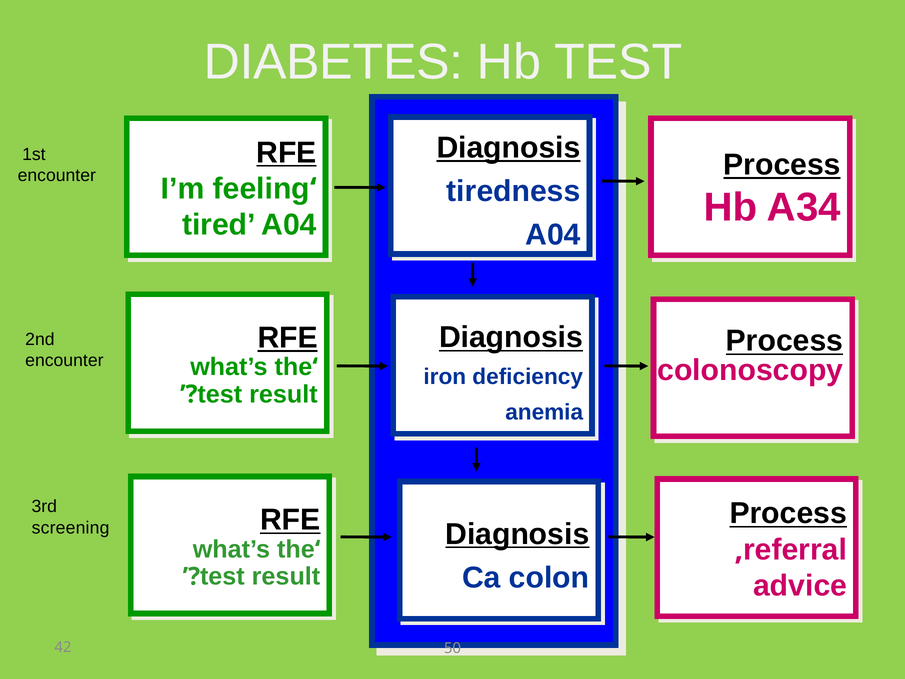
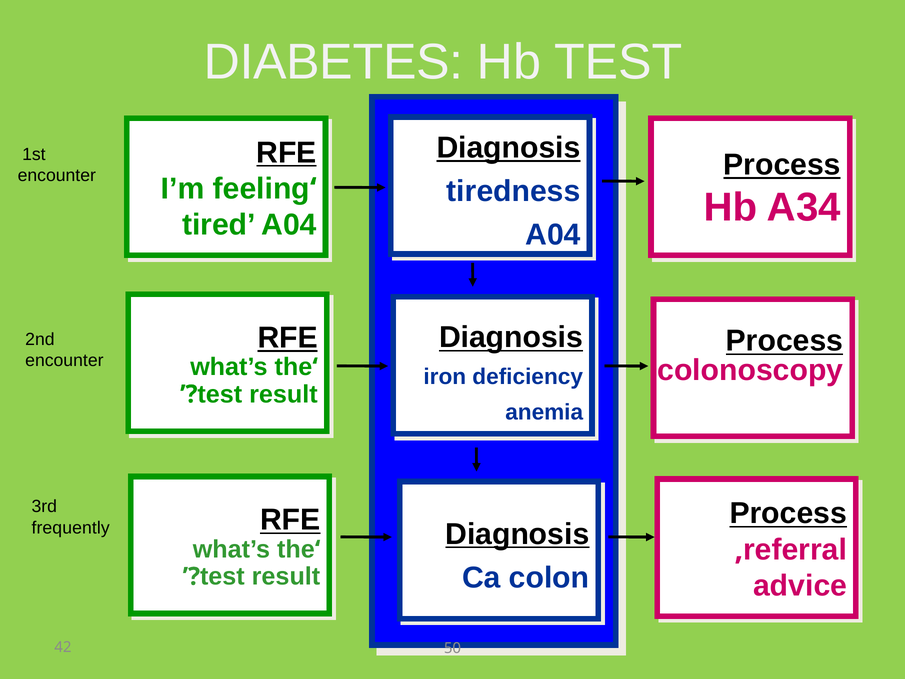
screening: screening -> frequently
